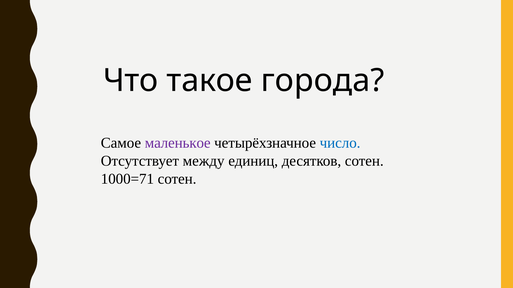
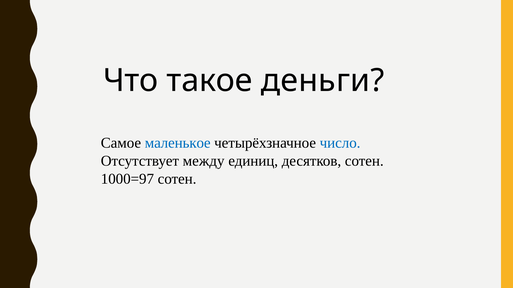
города: города -> деньги
маленькое colour: purple -> blue
1000=71: 1000=71 -> 1000=97
